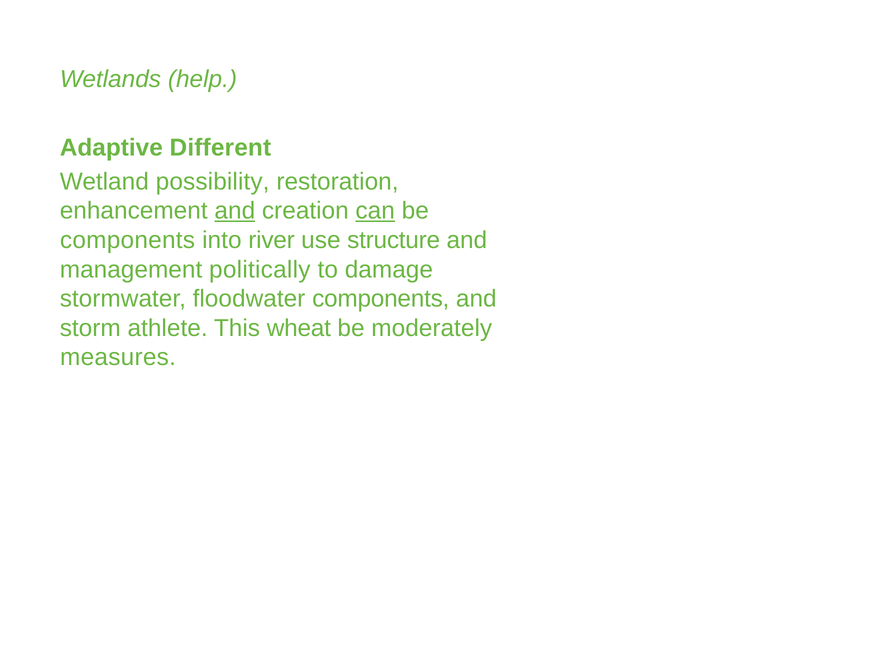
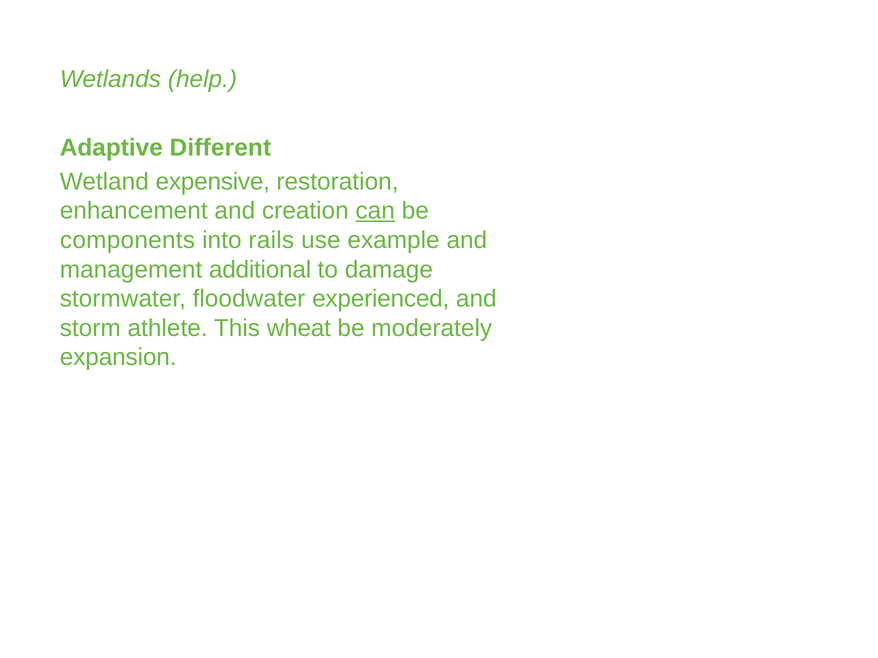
possibility: possibility -> expensive
and at (235, 211) underline: present -> none
river: river -> rails
structure: structure -> example
politically: politically -> additional
floodwater components: components -> experienced
measures: measures -> expansion
